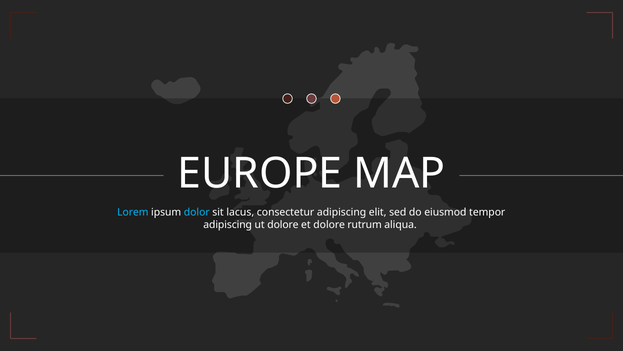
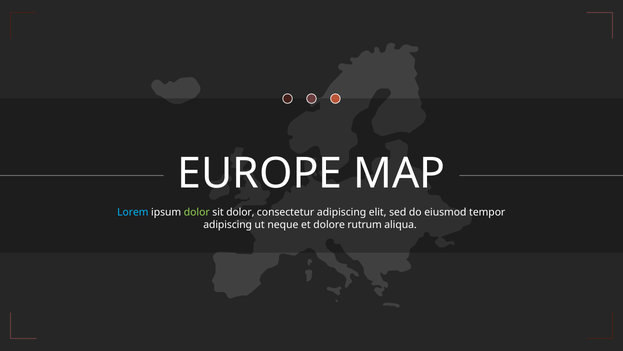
dolor at (197, 212) colour: light blue -> light green
sit lacus: lacus -> dolor
ut dolore: dolore -> neque
